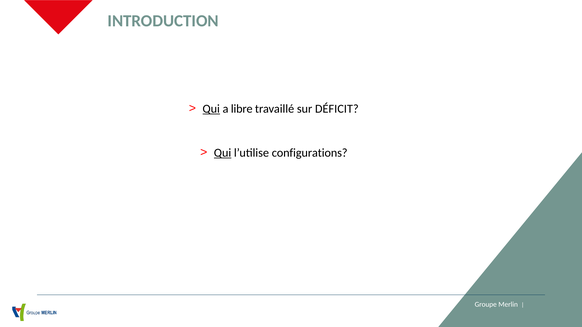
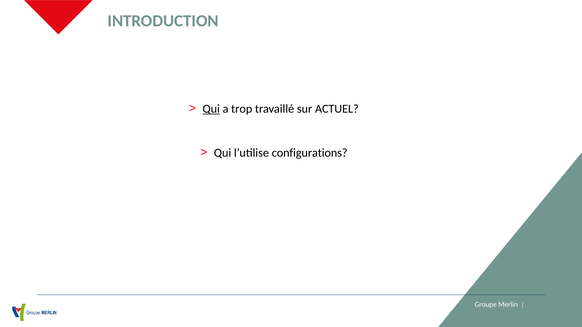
libre: libre -> trop
DÉFICIT: DÉFICIT -> ACTUEL
Qui at (223, 153) underline: present -> none
